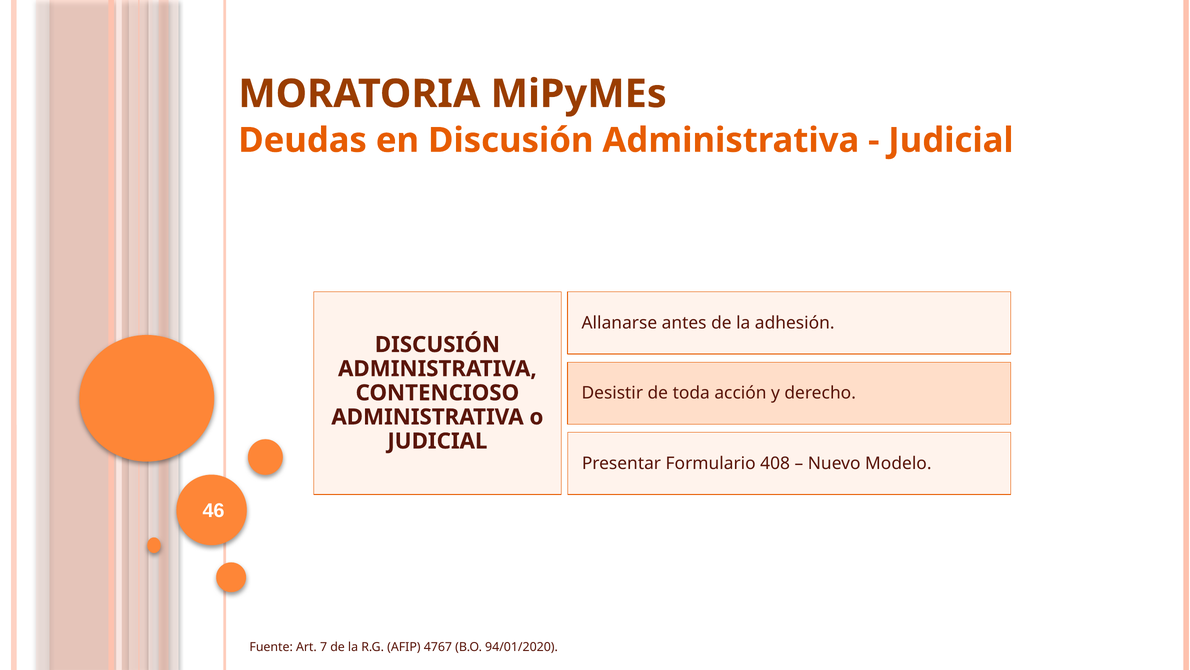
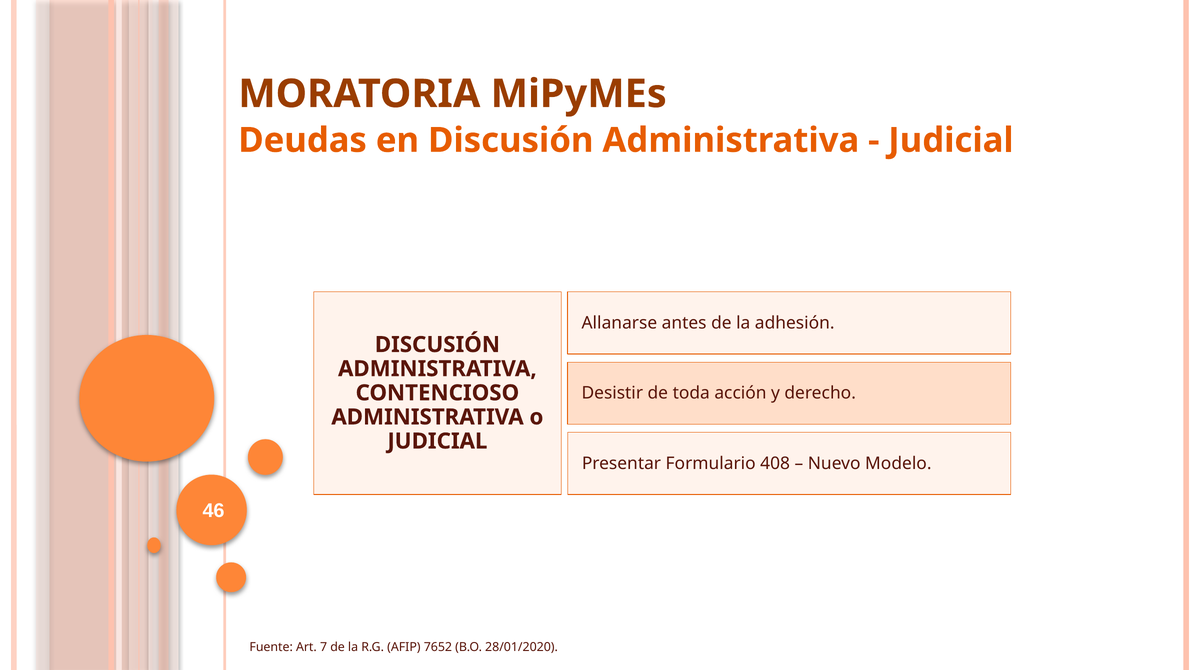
4767: 4767 -> 7652
94/01/2020: 94/01/2020 -> 28/01/2020
